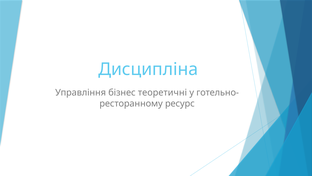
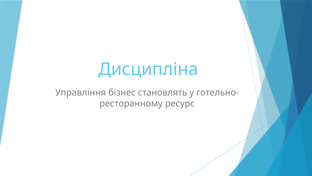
теоретичні: теоретичні -> становлять
